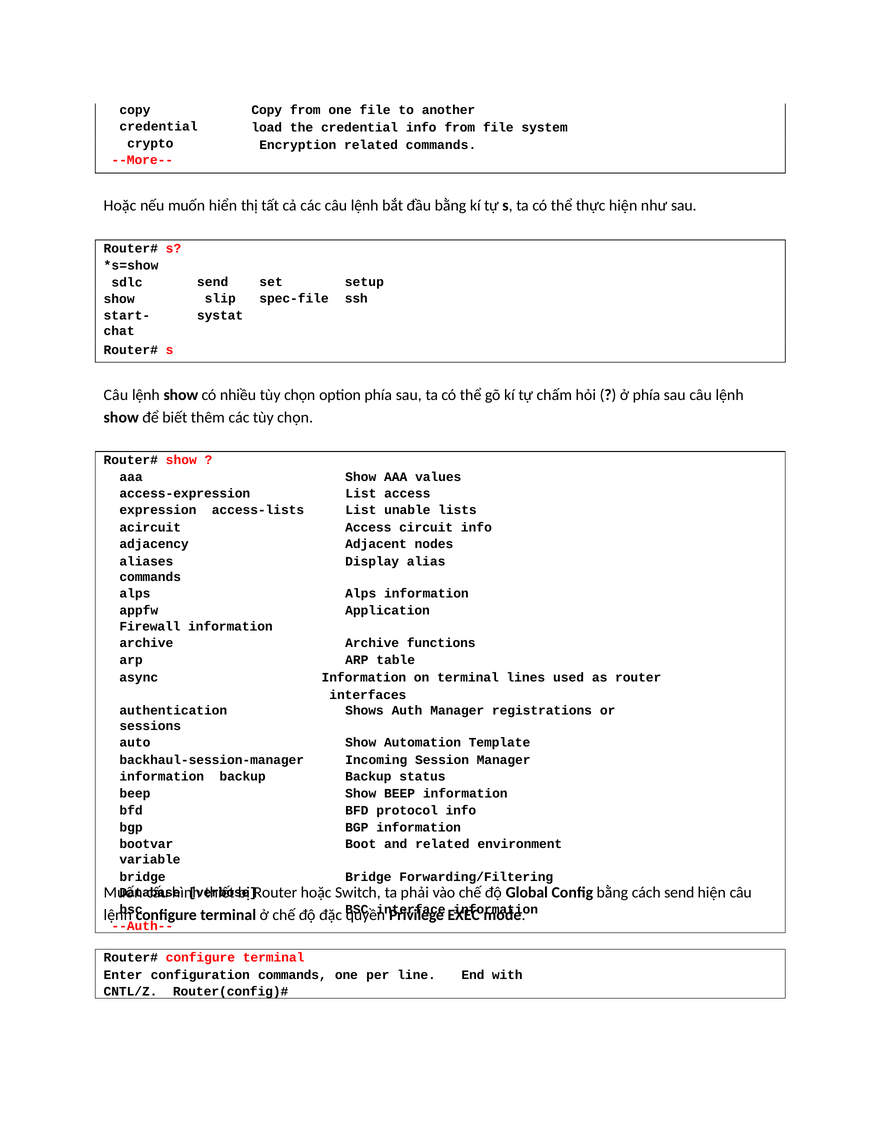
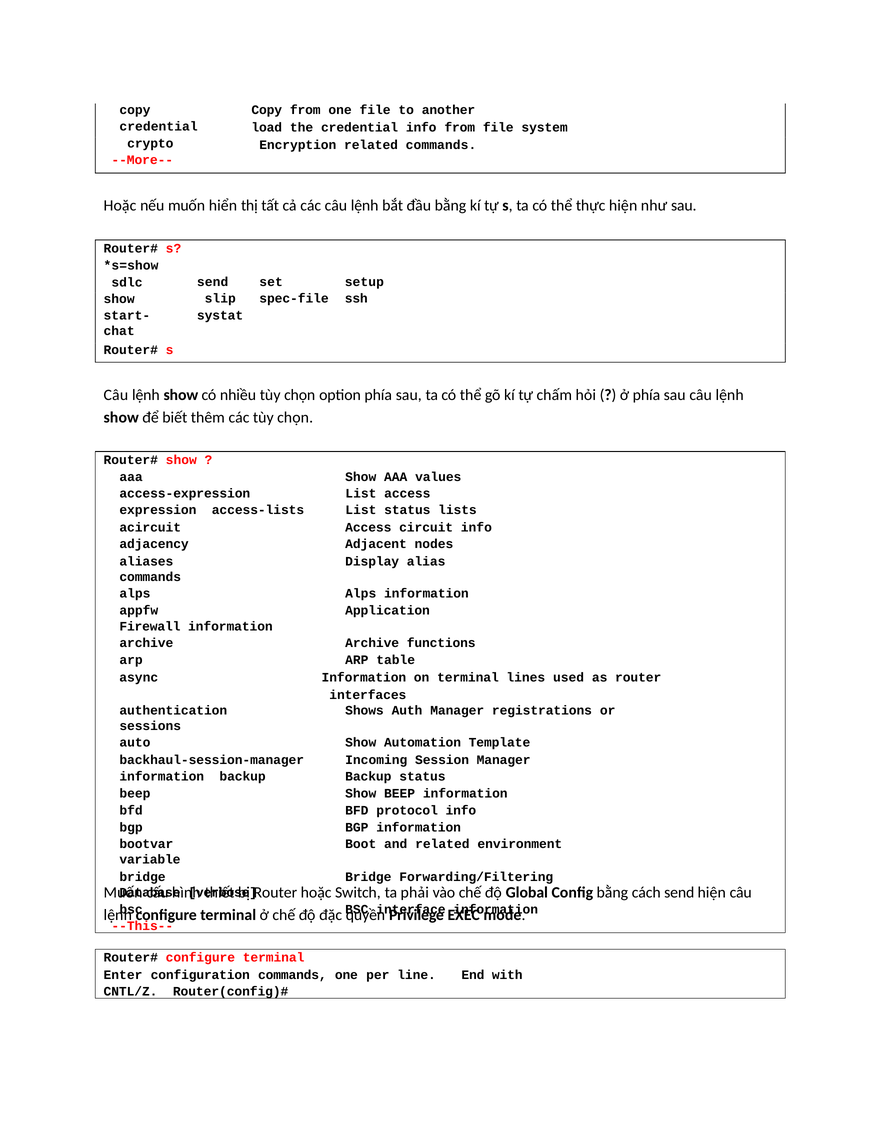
List unable: unable -> status
--Auth--: --Auth-- -> --This--
